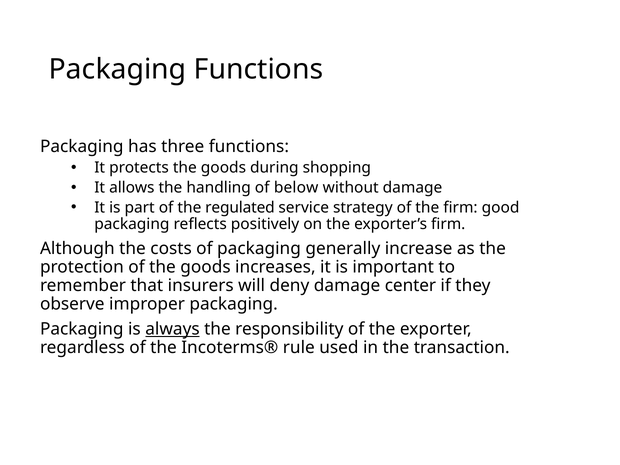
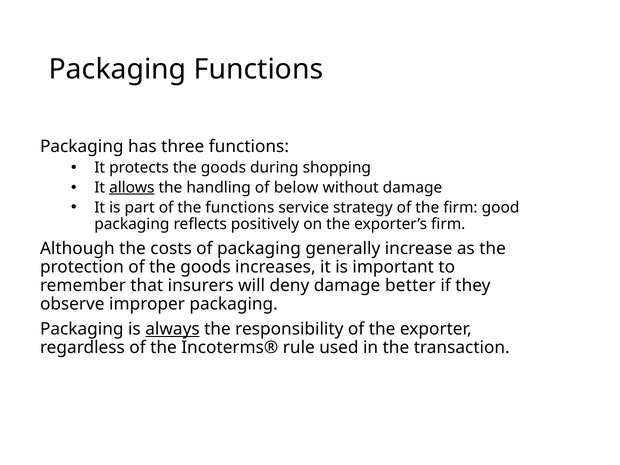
allows underline: none -> present
the regulated: regulated -> functions
center: center -> better
